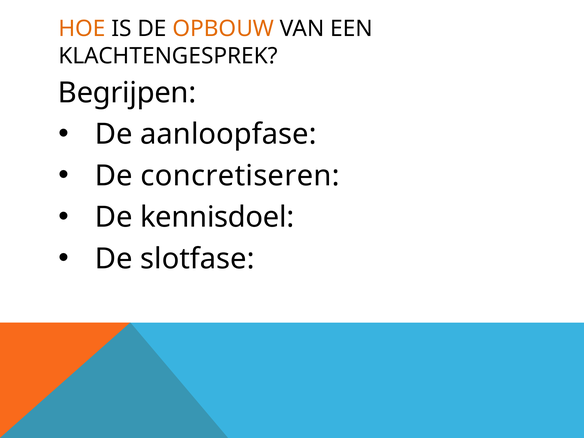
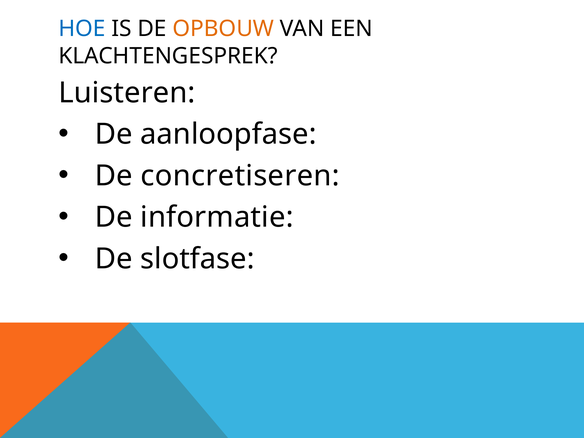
HOE colour: orange -> blue
Begrijpen: Begrijpen -> Luisteren
kennisdoel: kennisdoel -> informatie
